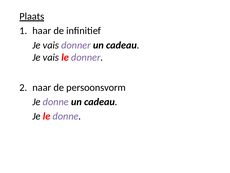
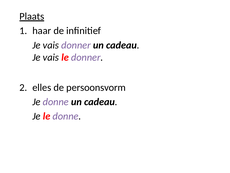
naar: naar -> elles
